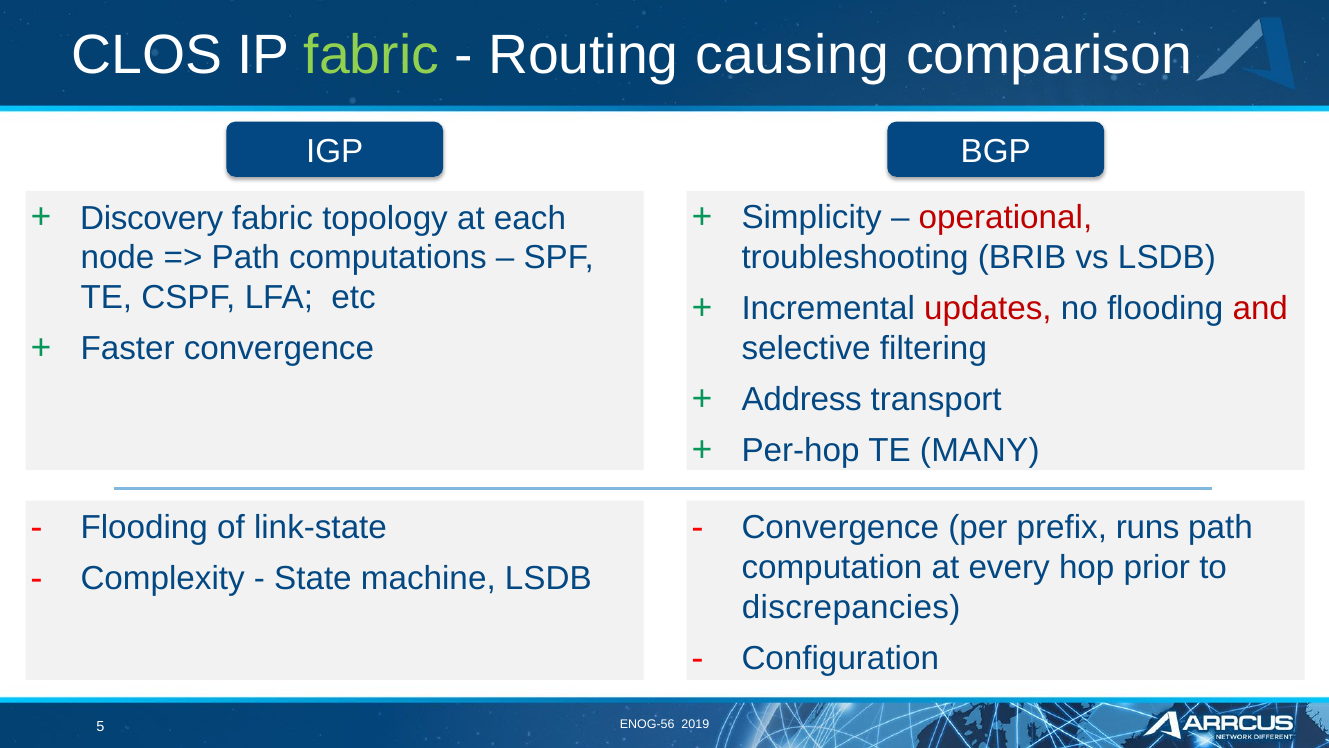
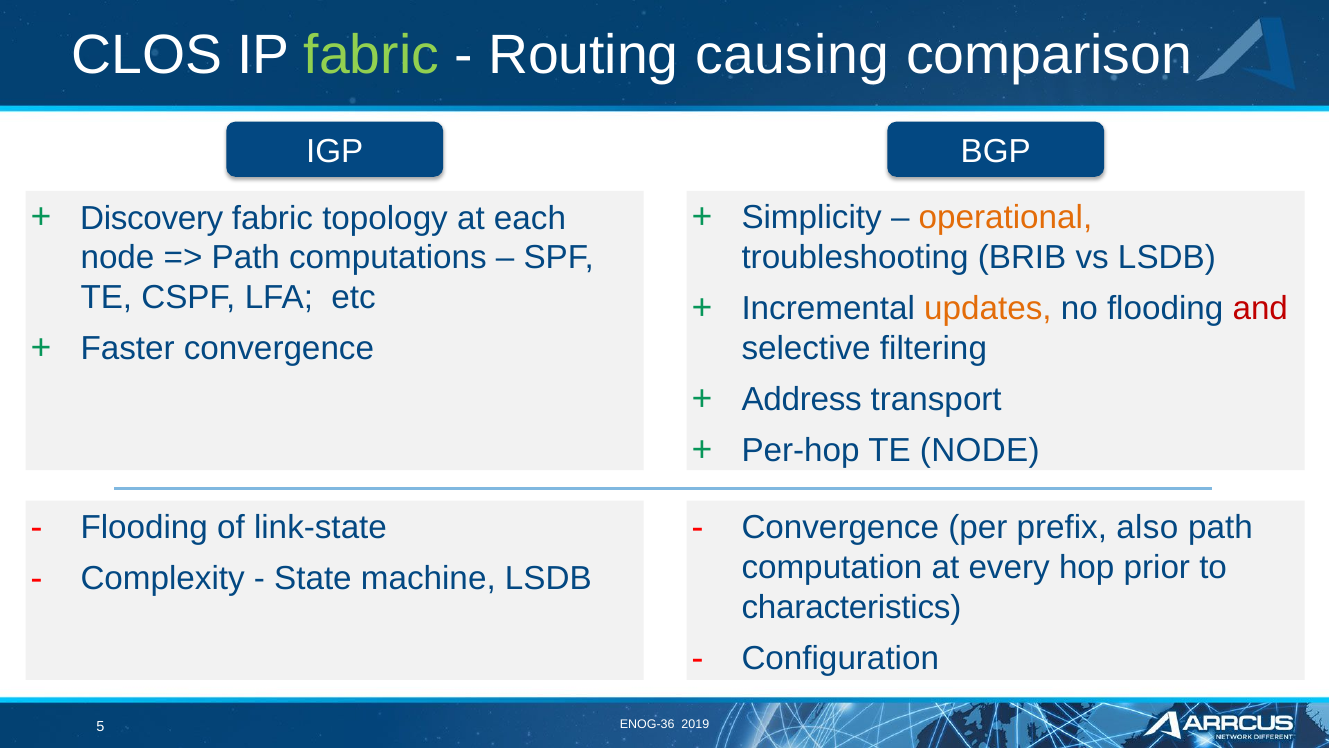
operational colour: red -> orange
updates colour: red -> orange
TE MANY: MANY -> NODE
runs: runs -> also
discrepancies: discrepancies -> characteristics
ENOG-56: ENOG-56 -> ENOG-36
